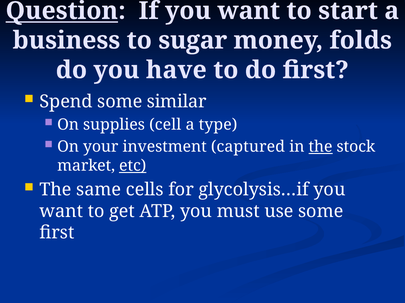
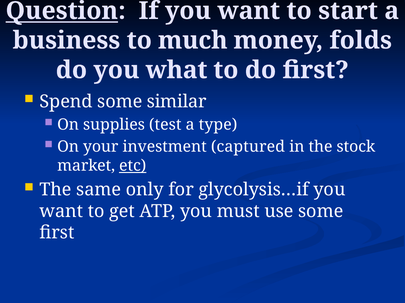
sugar: sugar -> much
have: have -> what
cell: cell -> test
the at (321, 147) underline: present -> none
cells: cells -> only
